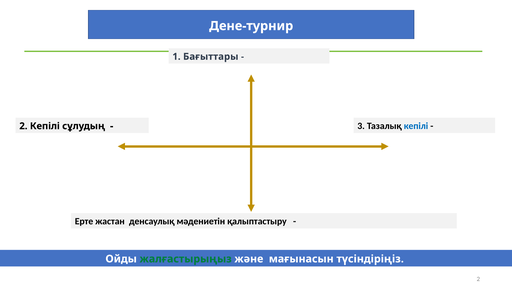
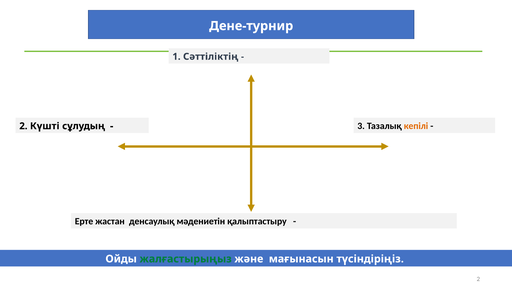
Бағыттары: Бағыттары -> Сәттіліктің
кепілі at (416, 126) colour: blue -> orange
2 Кепілі: Кепілі -> Күшті
